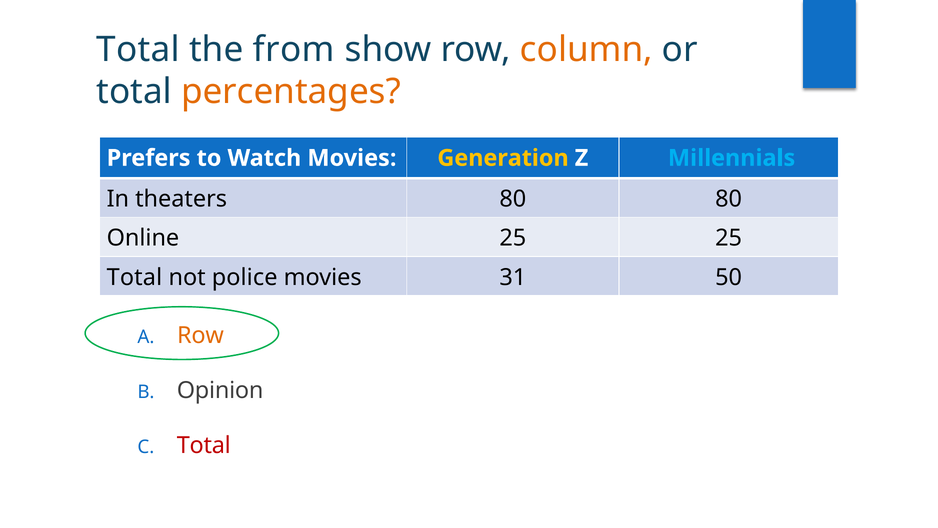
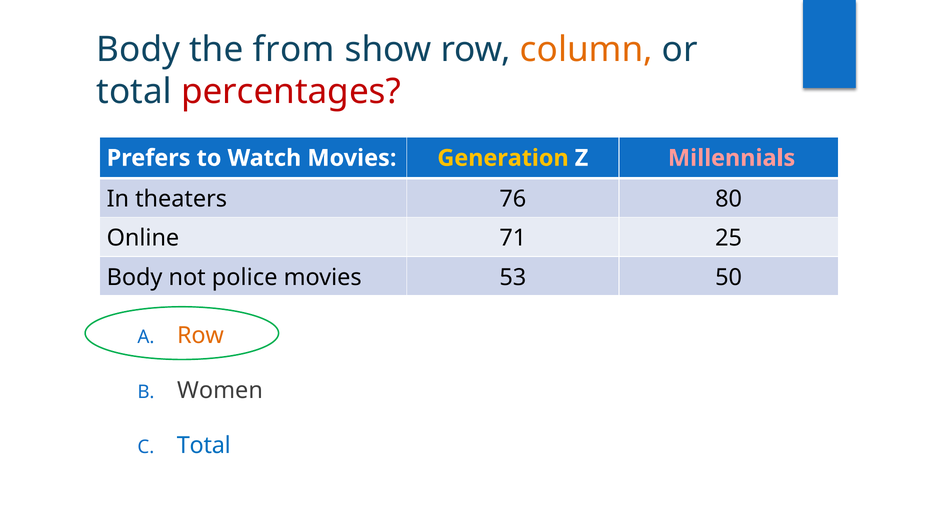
Total at (138, 50): Total -> Body
percentages colour: orange -> red
Millennials colour: light blue -> pink
theaters 80: 80 -> 76
Online 25: 25 -> 71
Total at (134, 277): Total -> Body
31: 31 -> 53
Opinion: Opinion -> Women
Total at (204, 445) colour: red -> blue
